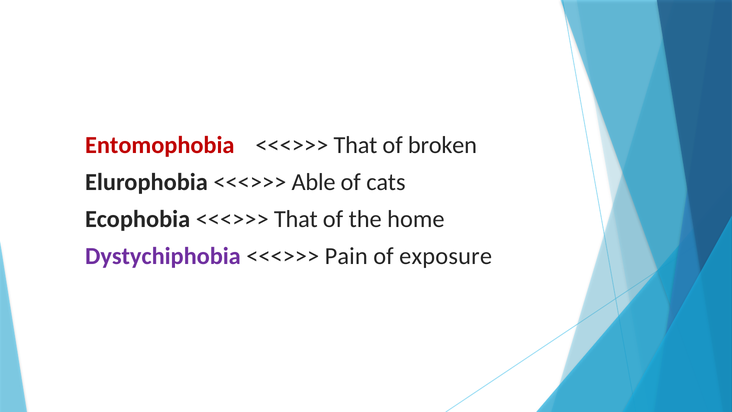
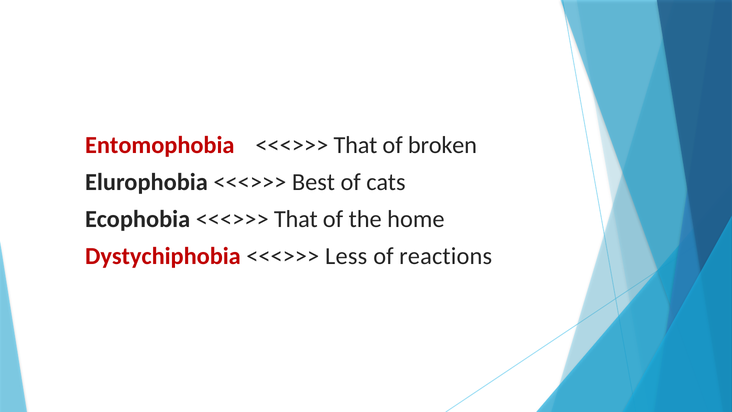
Able: Able -> Best
Dystychiphobia colour: purple -> red
Pain: Pain -> Less
exposure: exposure -> reactions
